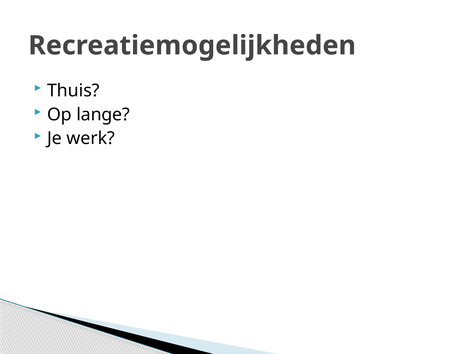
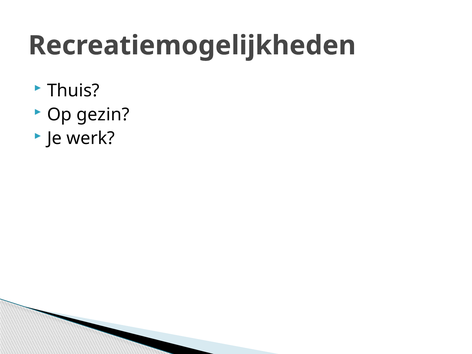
lange: lange -> gezin
